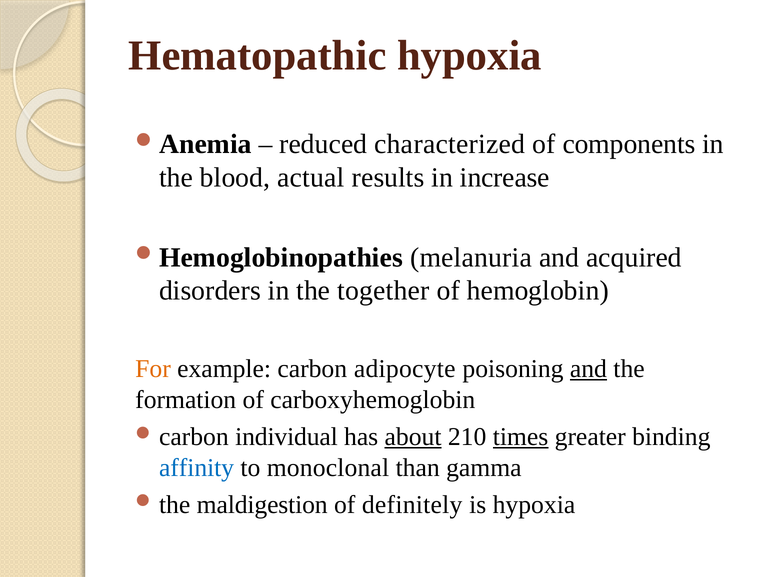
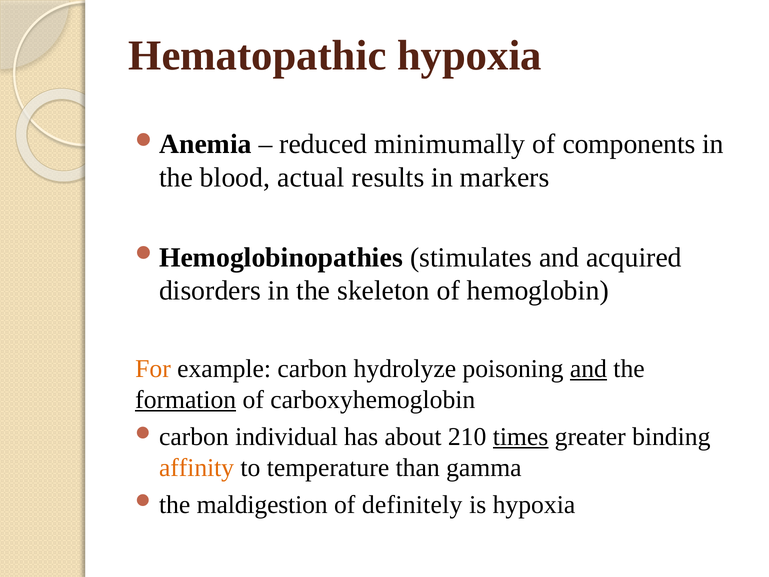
characterized: characterized -> minimumally
increase: increase -> markers
melanuria: melanuria -> stimulates
together: together -> skeleton
adipocyte: adipocyte -> hydrolyze
formation underline: none -> present
about underline: present -> none
affinity colour: blue -> orange
monoclonal: monoclonal -> temperature
